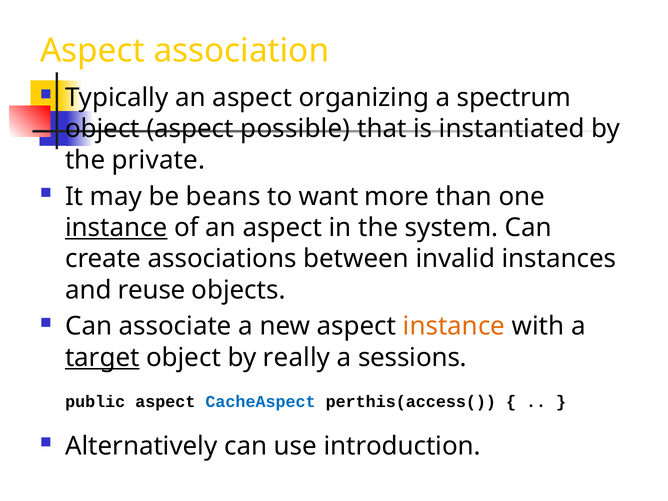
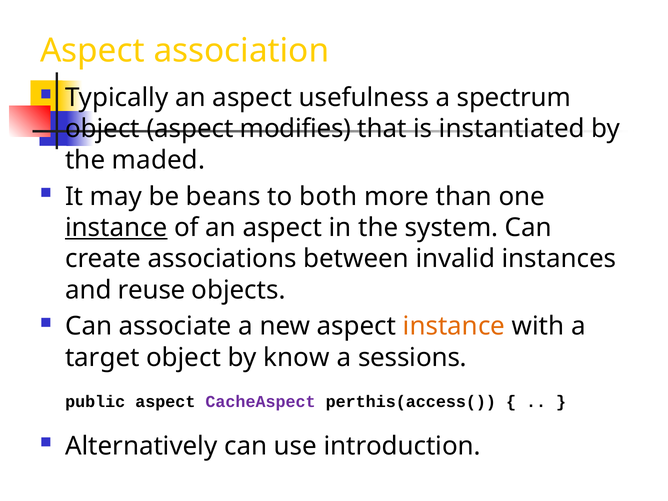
organizing: organizing -> usefulness
possible: possible -> modifies
private: private -> maded
want: want -> both
target underline: present -> none
really: really -> know
CacheAspect colour: blue -> purple
